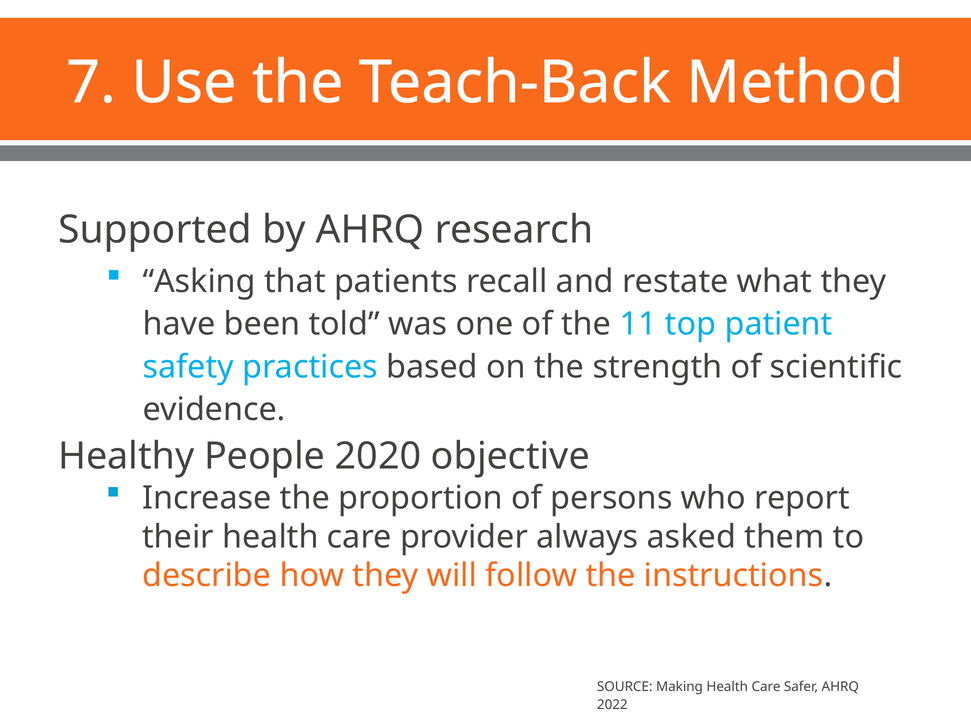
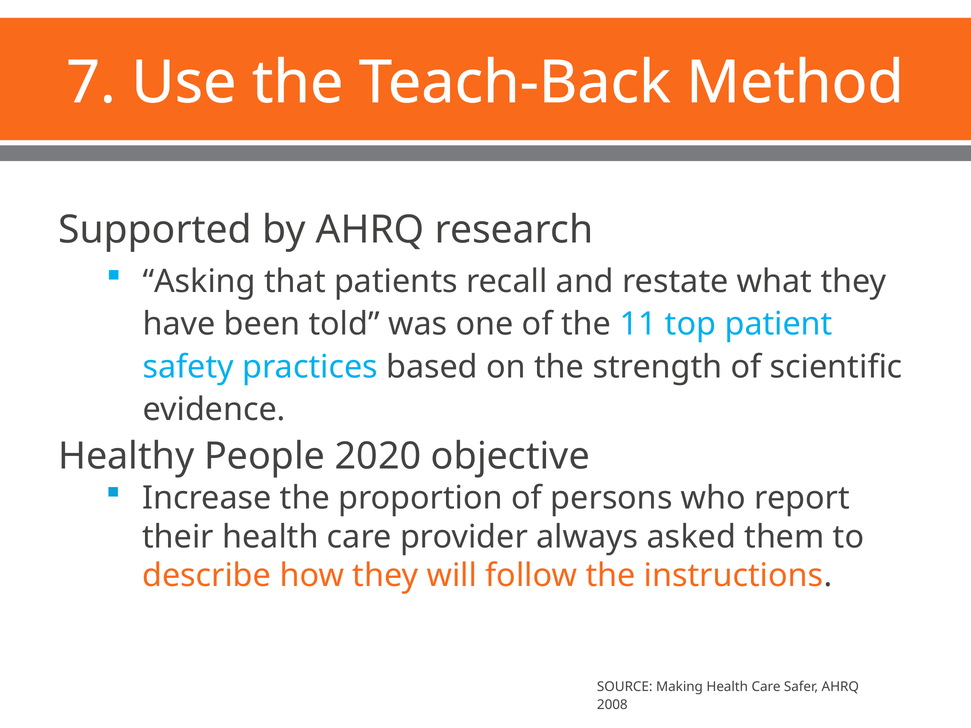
2022: 2022 -> 2008
